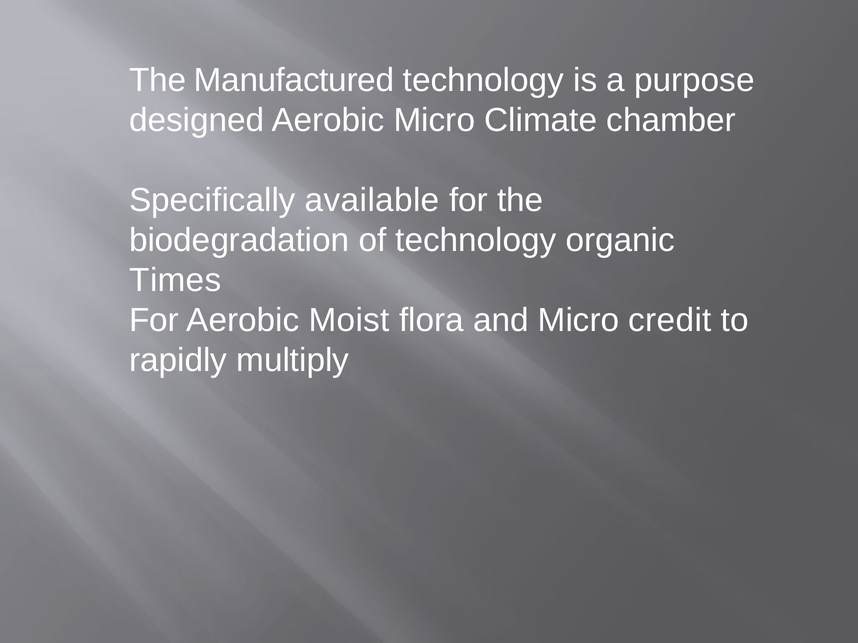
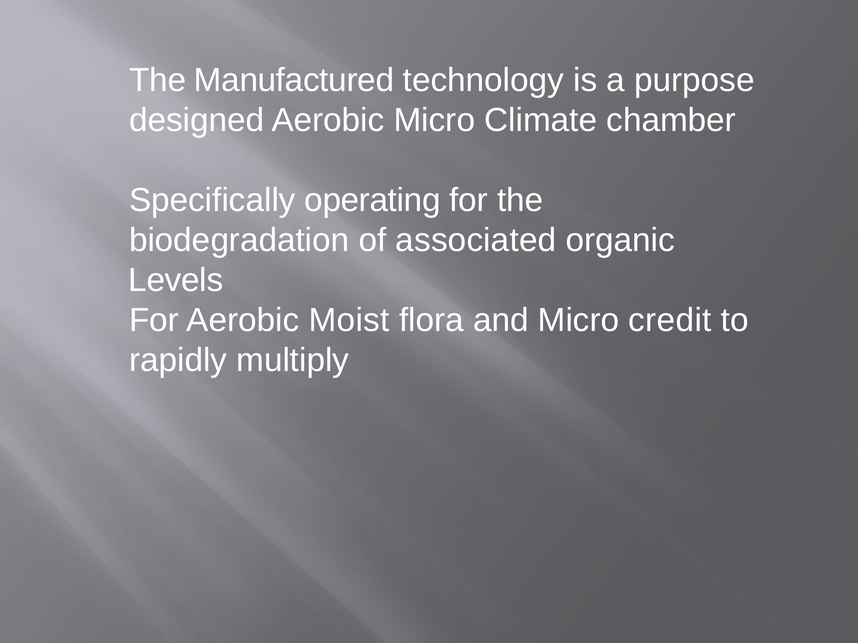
available: available -> operating
of technology: technology -> associated
Times: Times -> Levels
